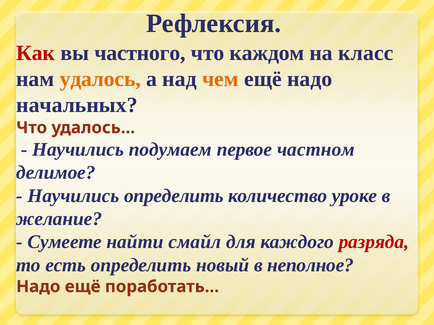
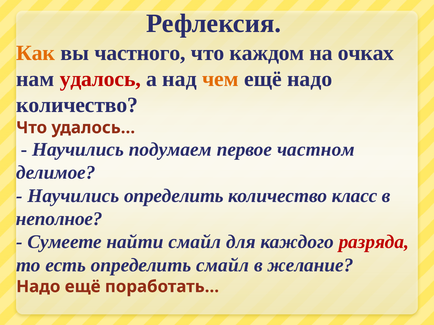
Как colour: red -> orange
класс: класс -> очках
удалось colour: orange -> red
начальных at (77, 105): начальных -> количество
уроке: уроке -> класс
желание: желание -> неполное
определить новый: новый -> смайл
неполное: неполное -> желание
